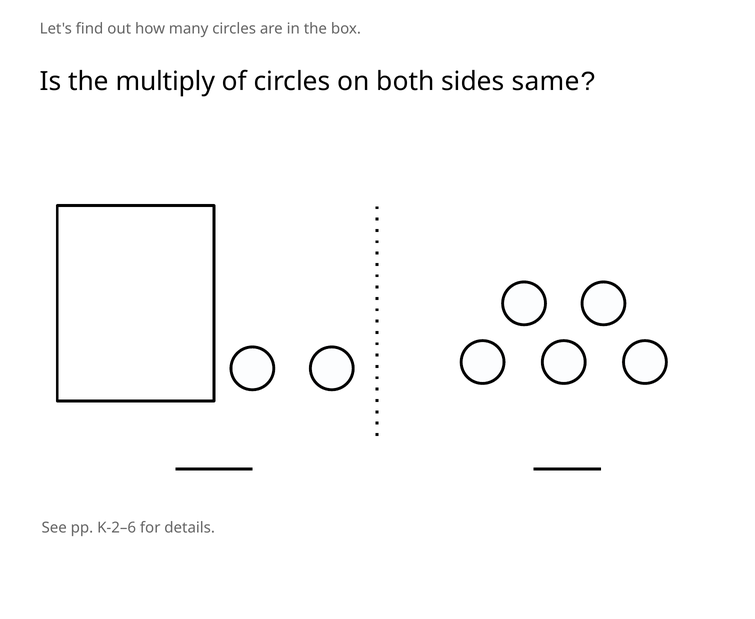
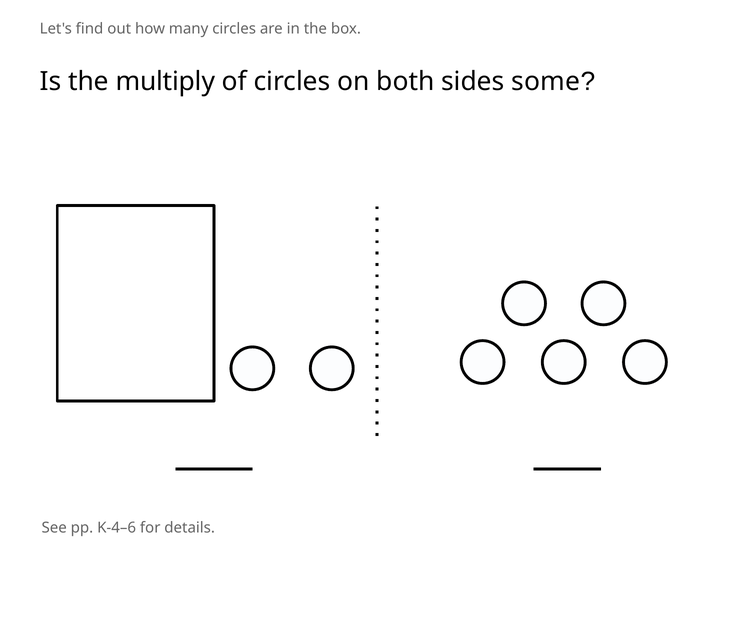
same: same -> some
K-2–6: K-2–6 -> K-4–6
